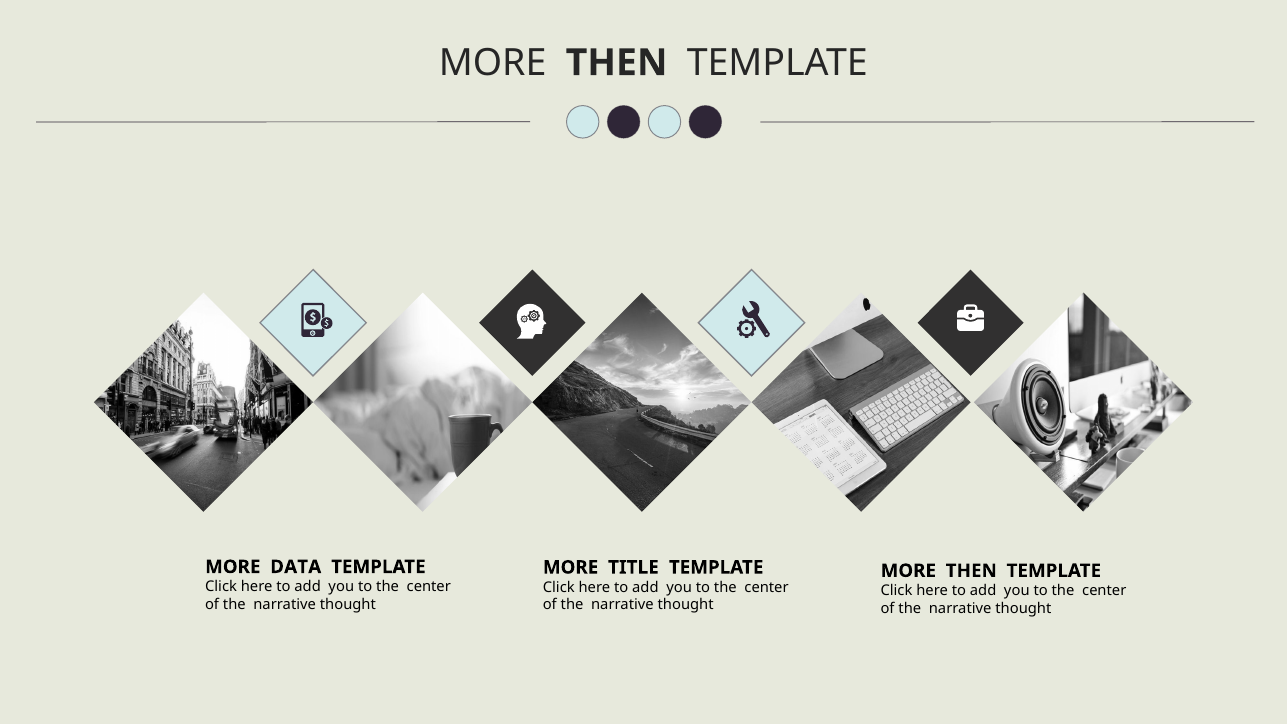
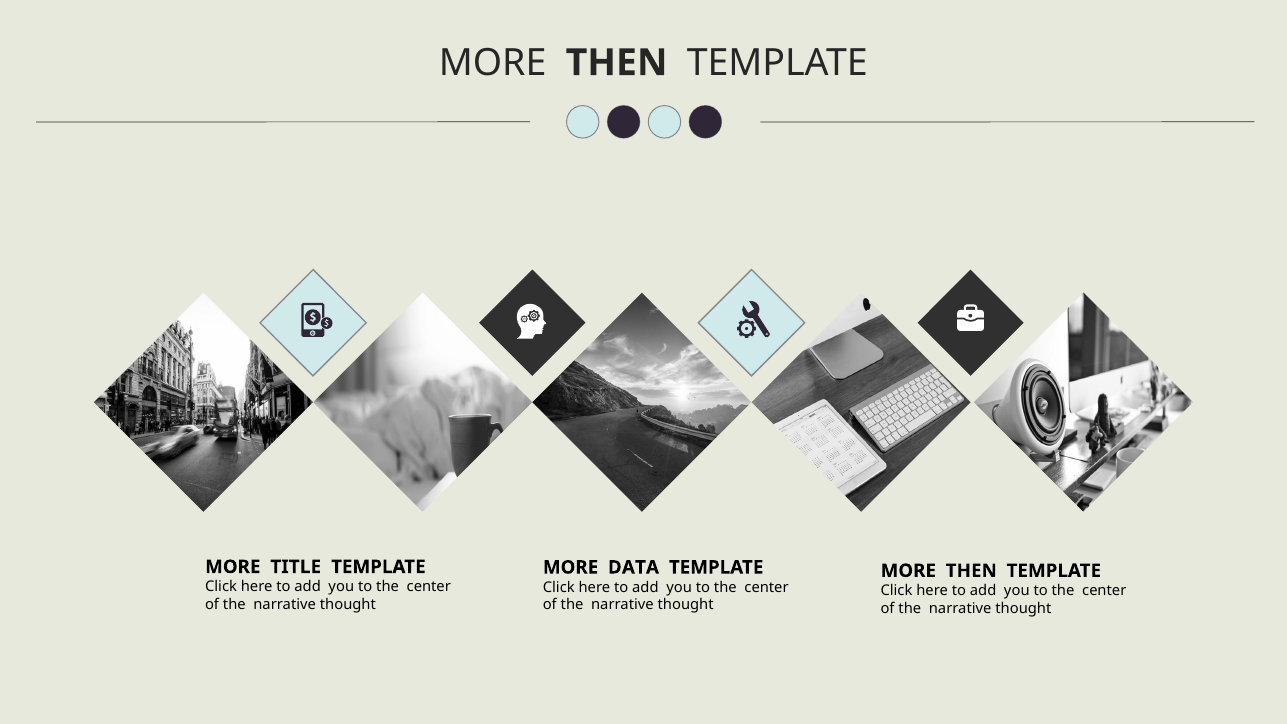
DATA: DATA -> TITLE
TITLE: TITLE -> DATA
